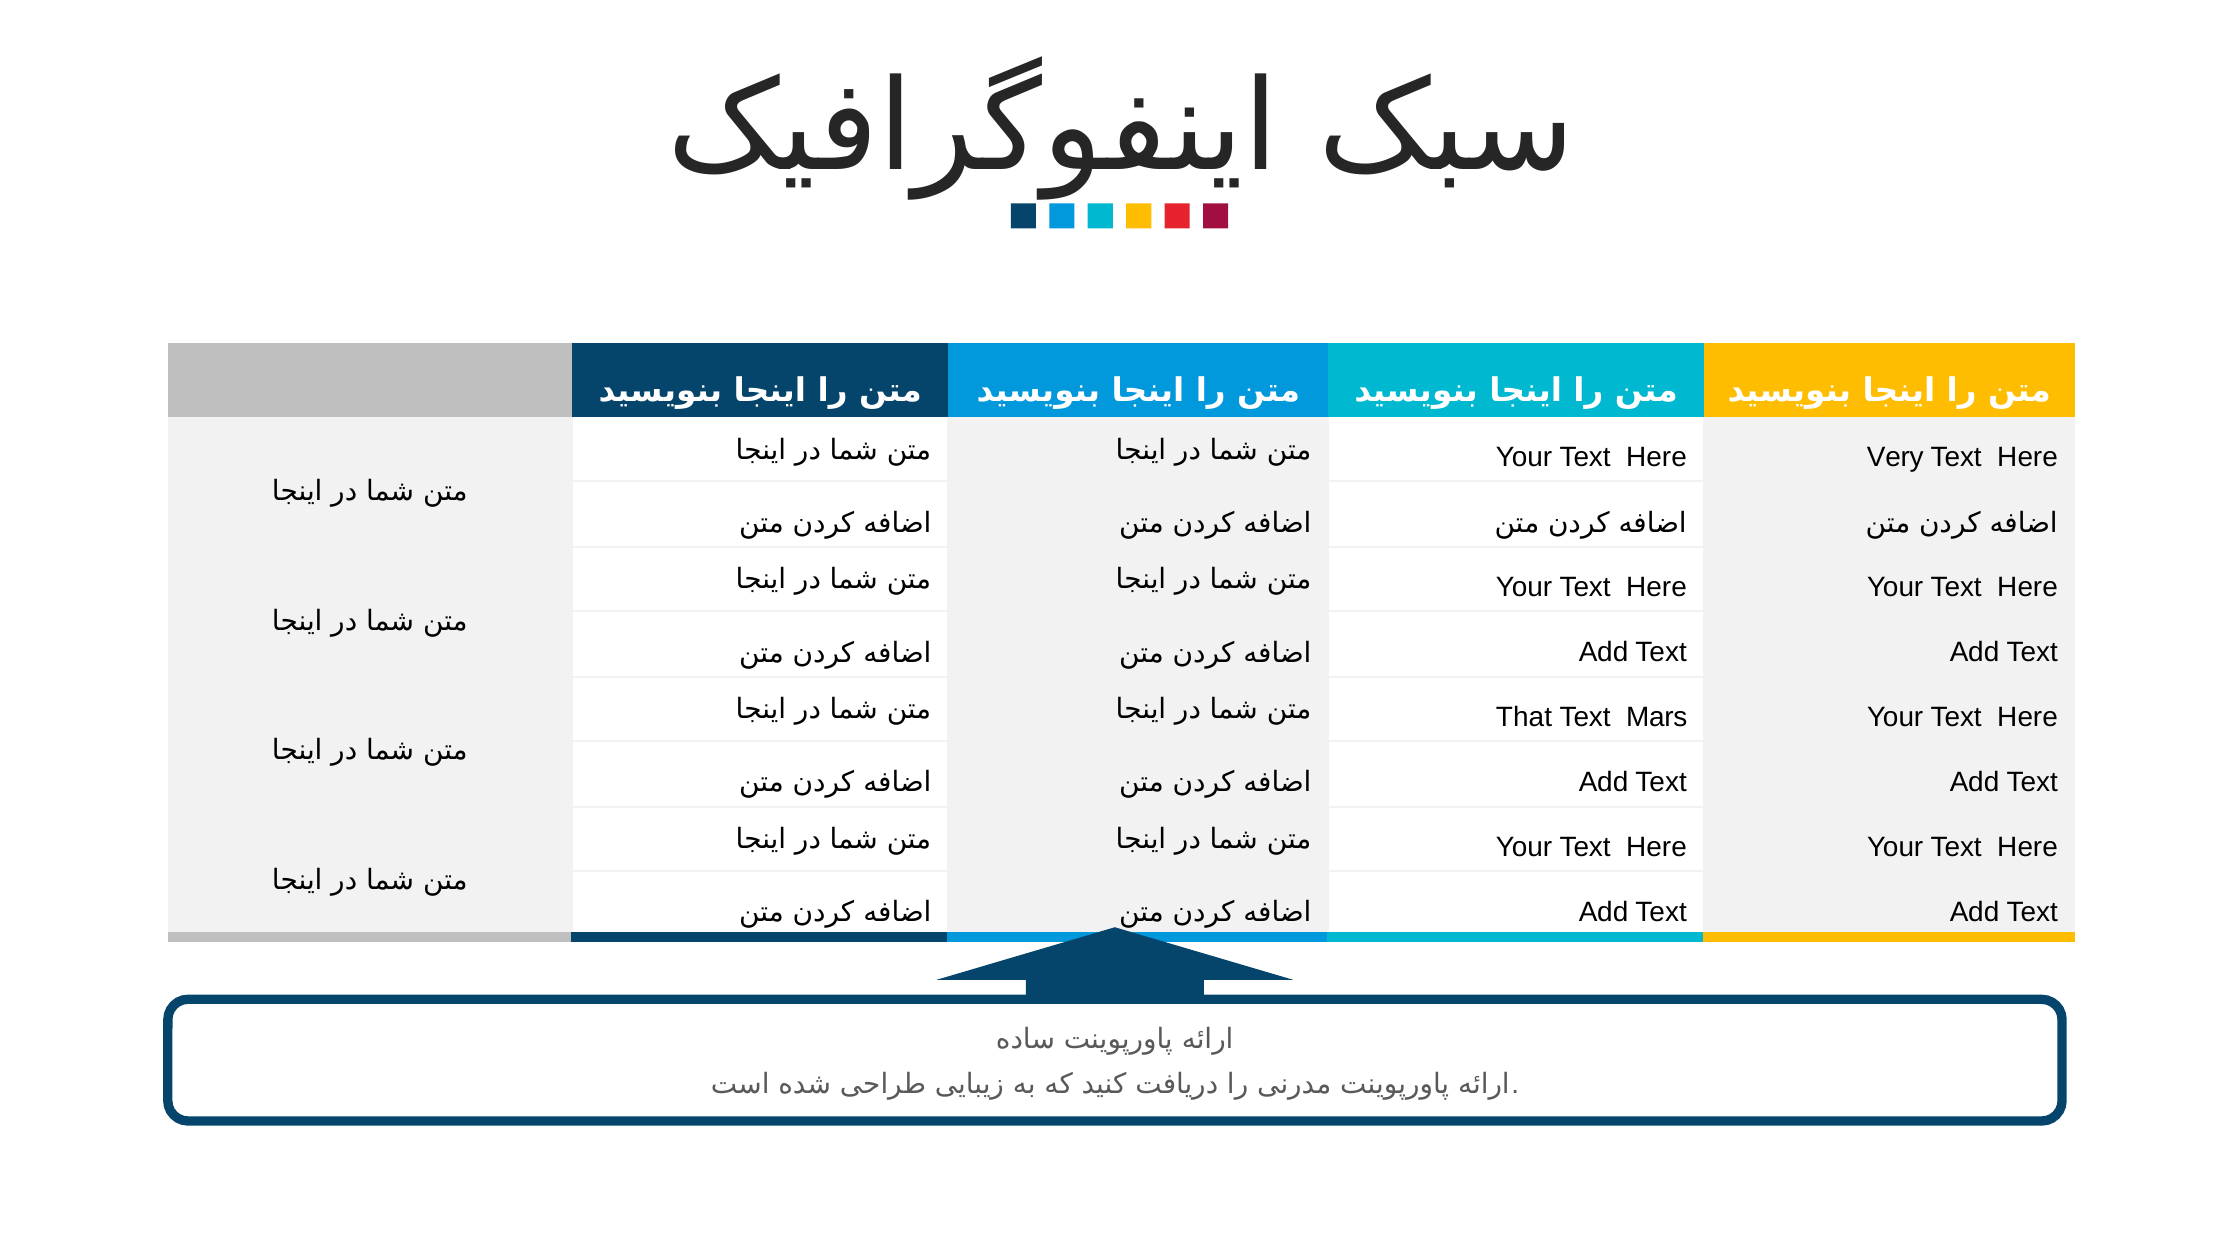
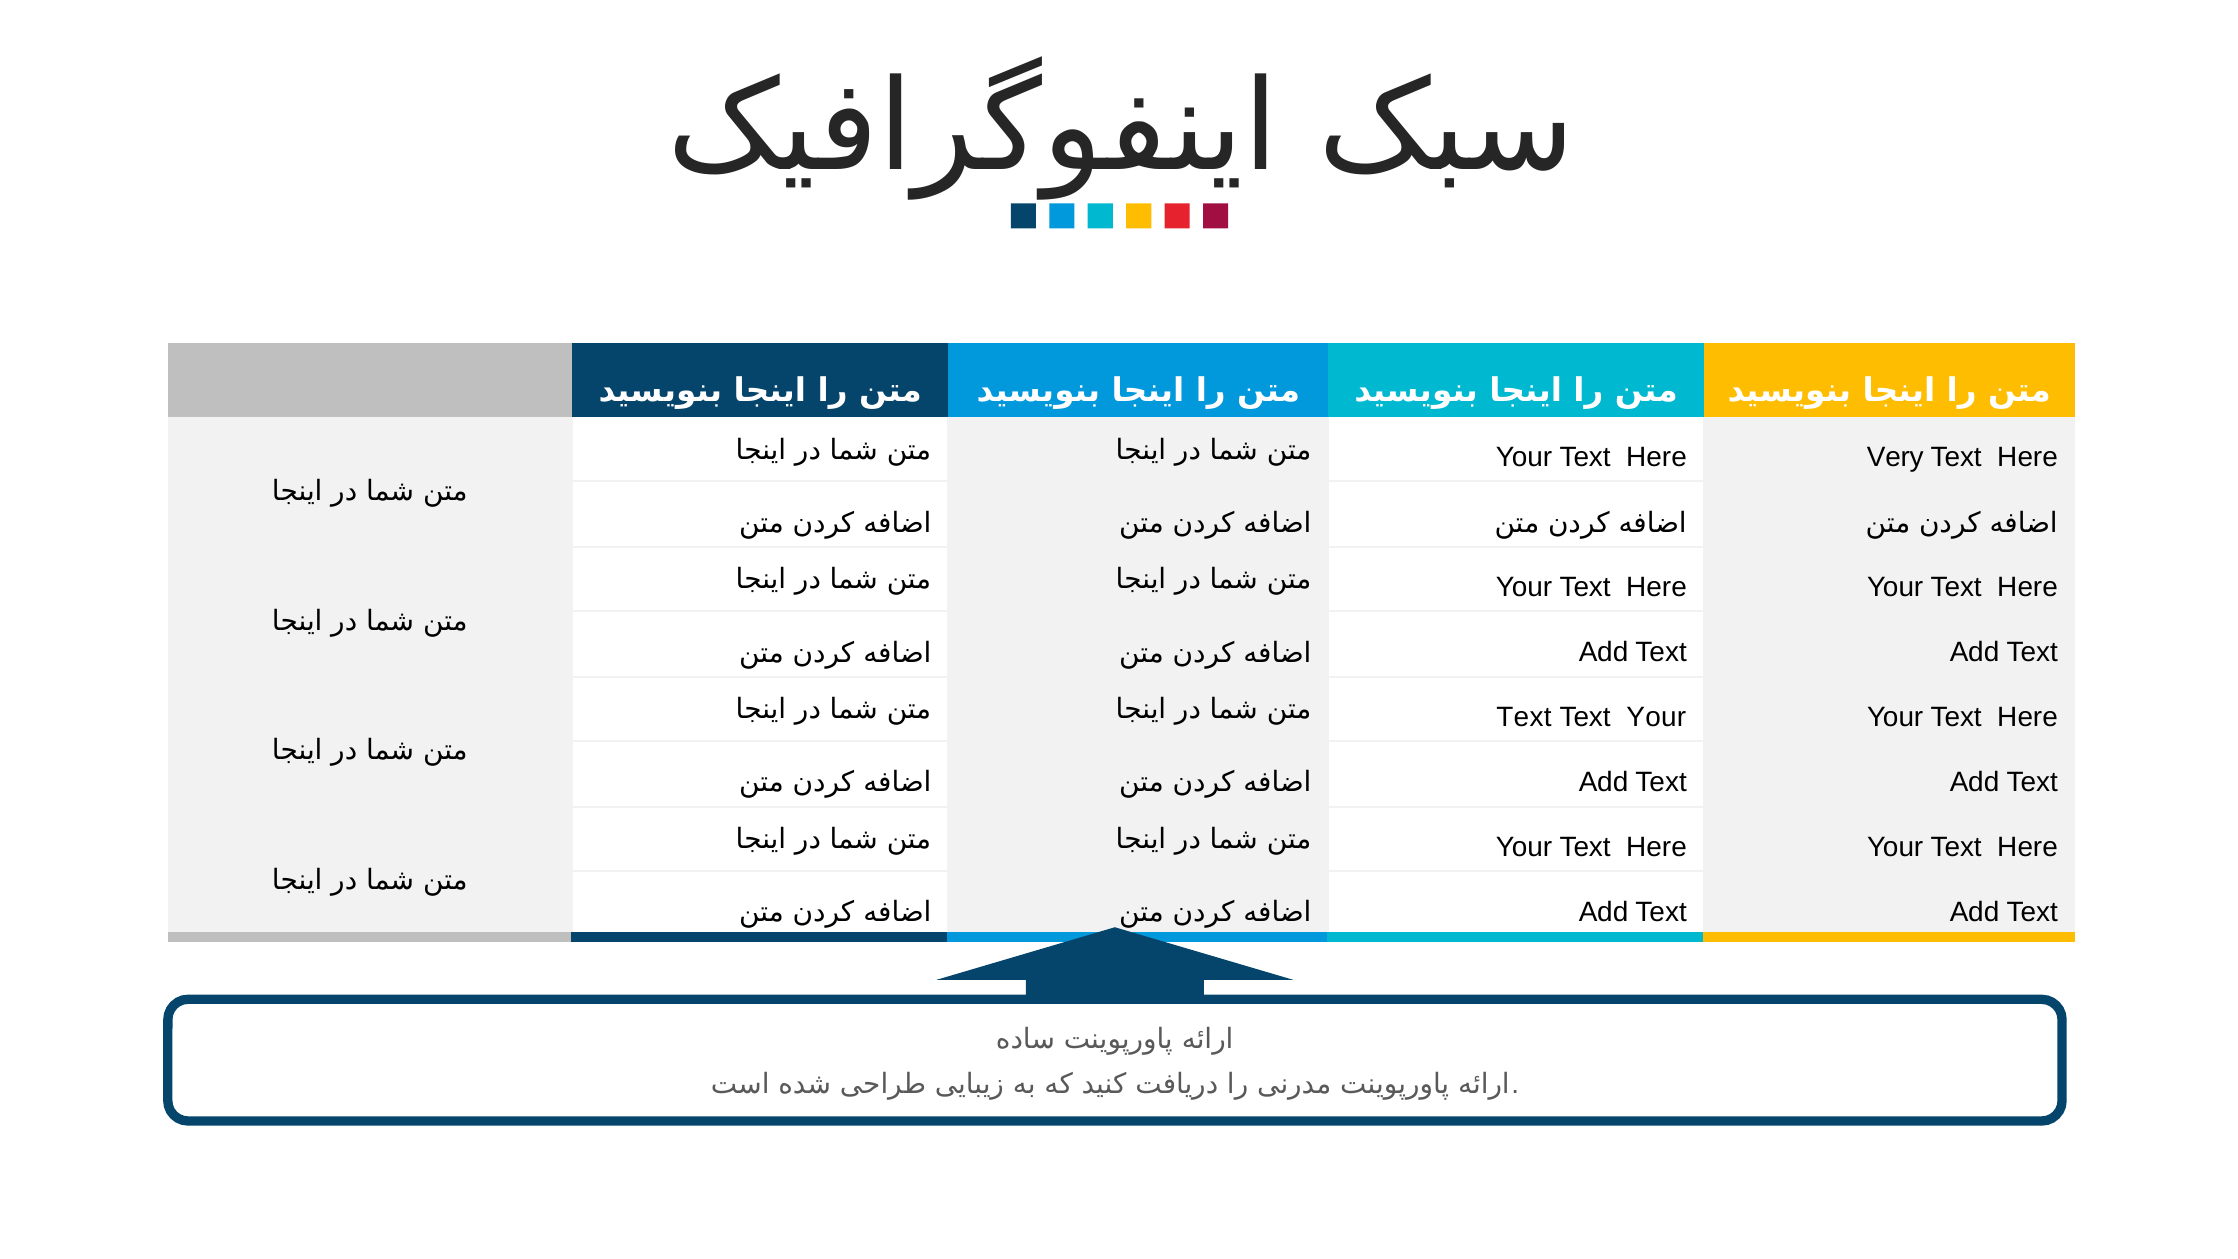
That at (1524, 717): That -> Text
Text Mars: Mars -> Your
